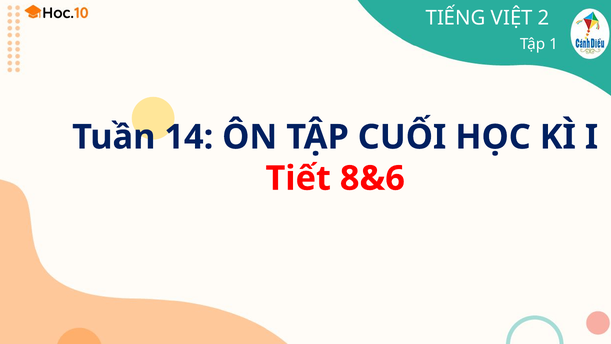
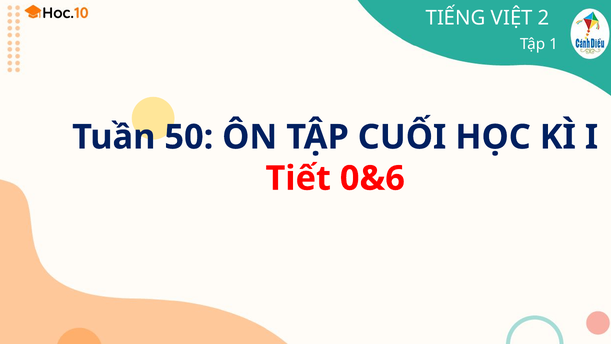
14: 14 -> 50
8&6: 8&6 -> 0&6
